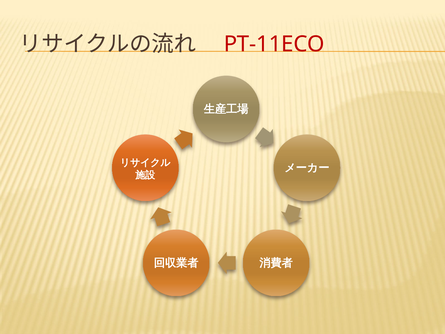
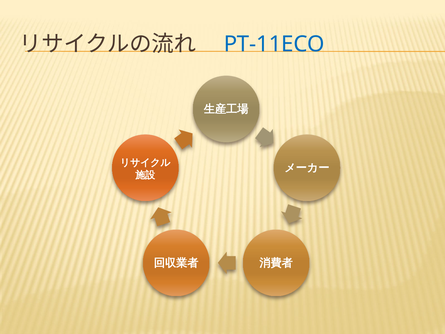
PT-11ECO colour: red -> blue
